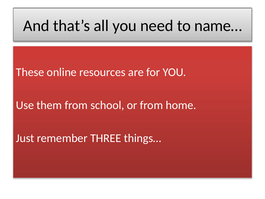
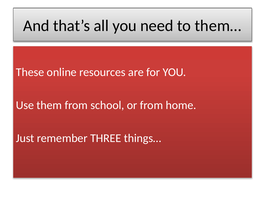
name…: name… -> them…
